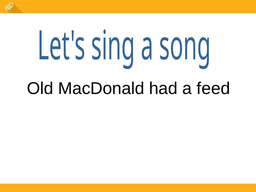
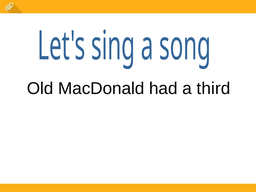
feed: feed -> third
